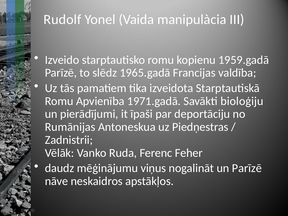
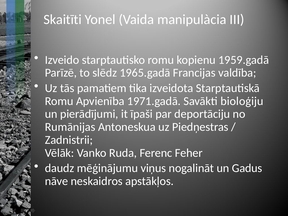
Rudolf: Rudolf -> Skaitīti
un Parīzē: Parīzē -> Gadus
